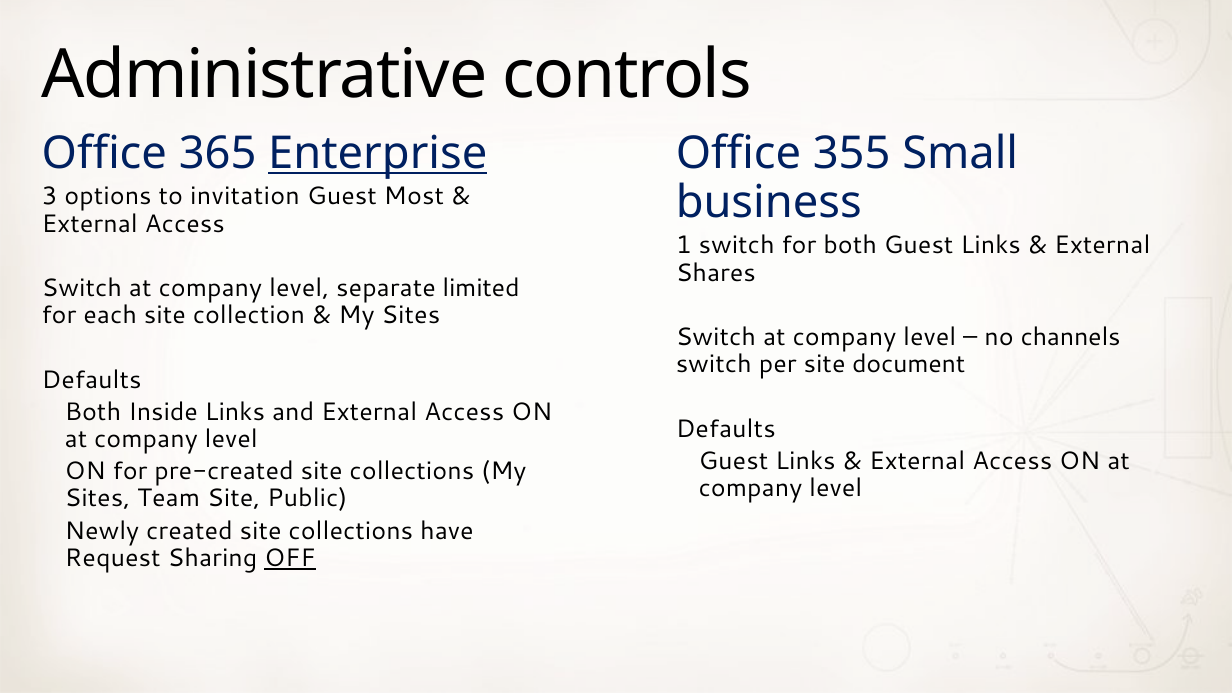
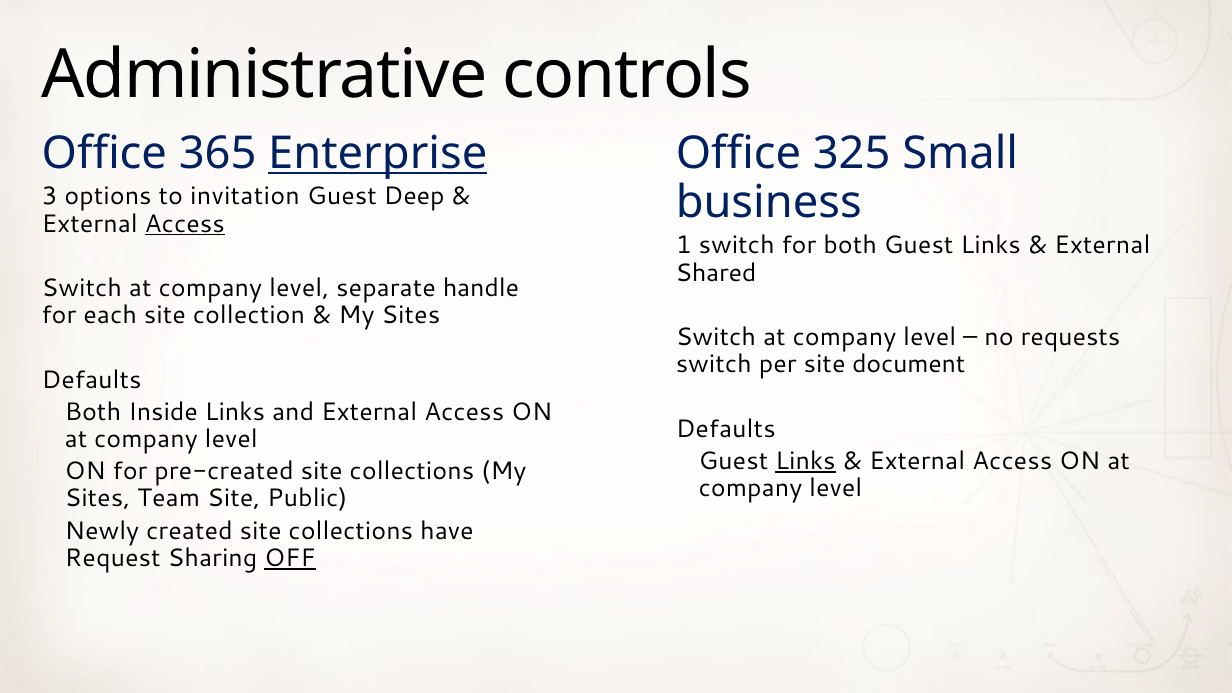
355: 355 -> 325
Most: Most -> Deep
Access at (185, 224) underline: none -> present
Shares: Shares -> Shared
limited: limited -> handle
channels: channels -> requests
Links at (805, 461) underline: none -> present
